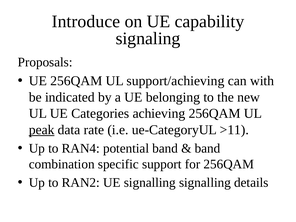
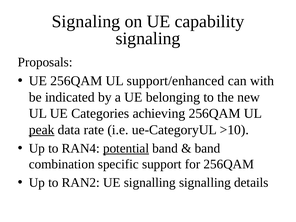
Introduce at (86, 22): Introduce -> Signaling
support/achieving: support/achieving -> support/enhanced
>11: >11 -> >10
potential underline: none -> present
